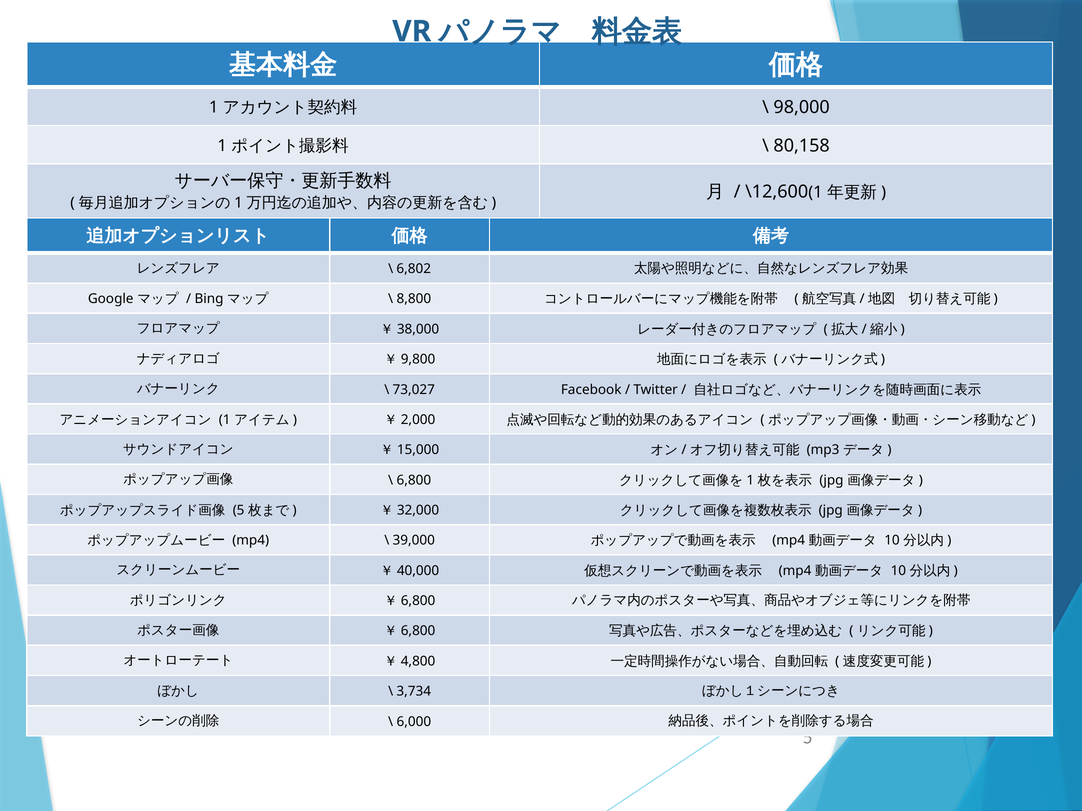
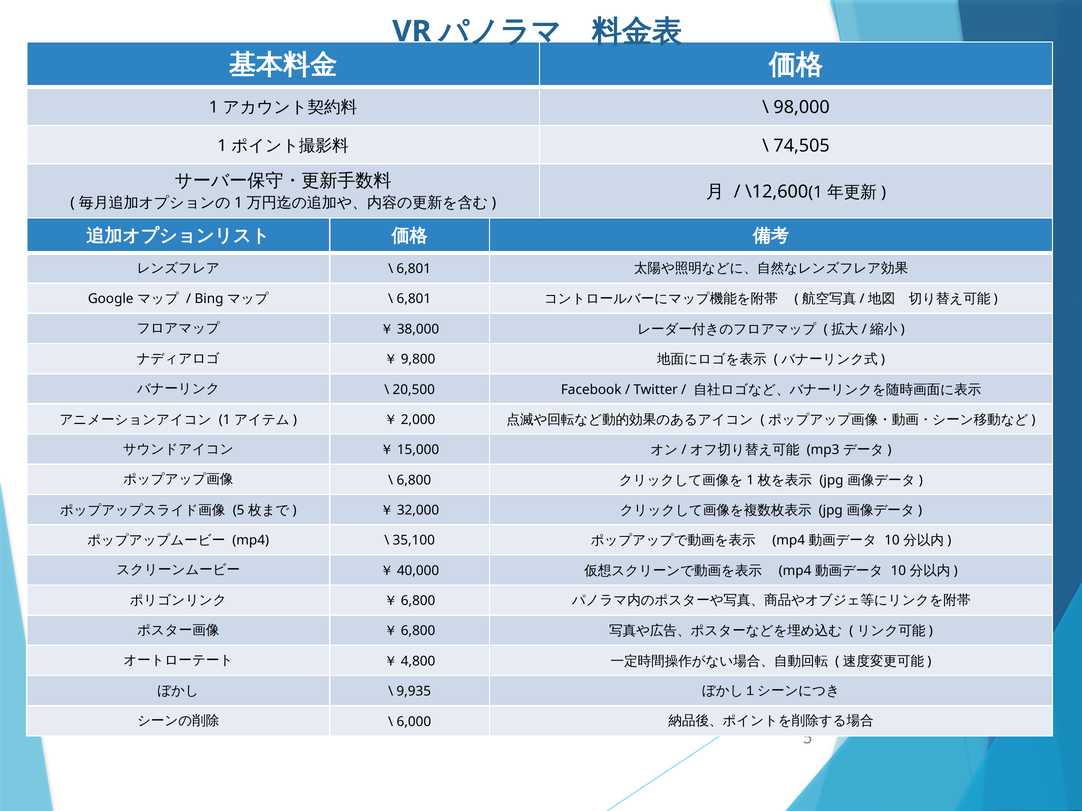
80,158: 80,158 -> 74,505
6,802 at (414, 269): 6,802 -> 6,801
8,800 at (414, 299): 8,800 -> 6,801
73,027: 73,027 -> 20,500
39,000: 39,000 -> 35,100
3,734: 3,734 -> 9,935
